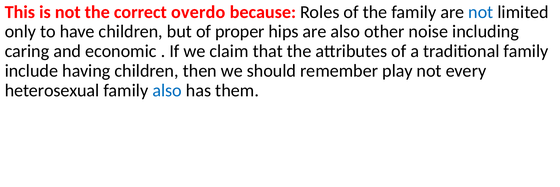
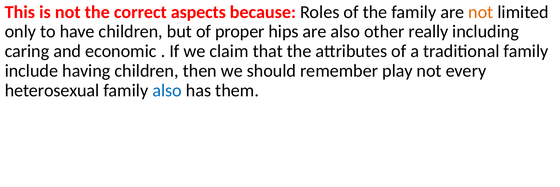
overdo: overdo -> aspects
not at (481, 12) colour: blue -> orange
noise: noise -> really
